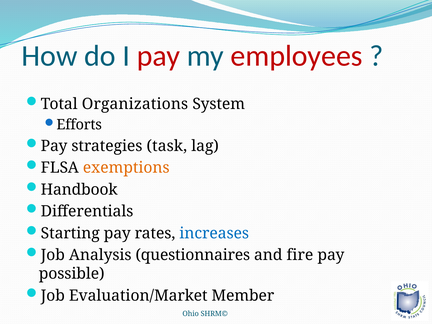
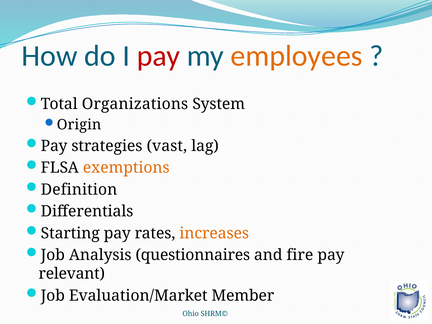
employees colour: red -> orange
Efforts: Efforts -> Origin
task: task -> vast
Handbook: Handbook -> Definition
increases colour: blue -> orange
possible: possible -> relevant
